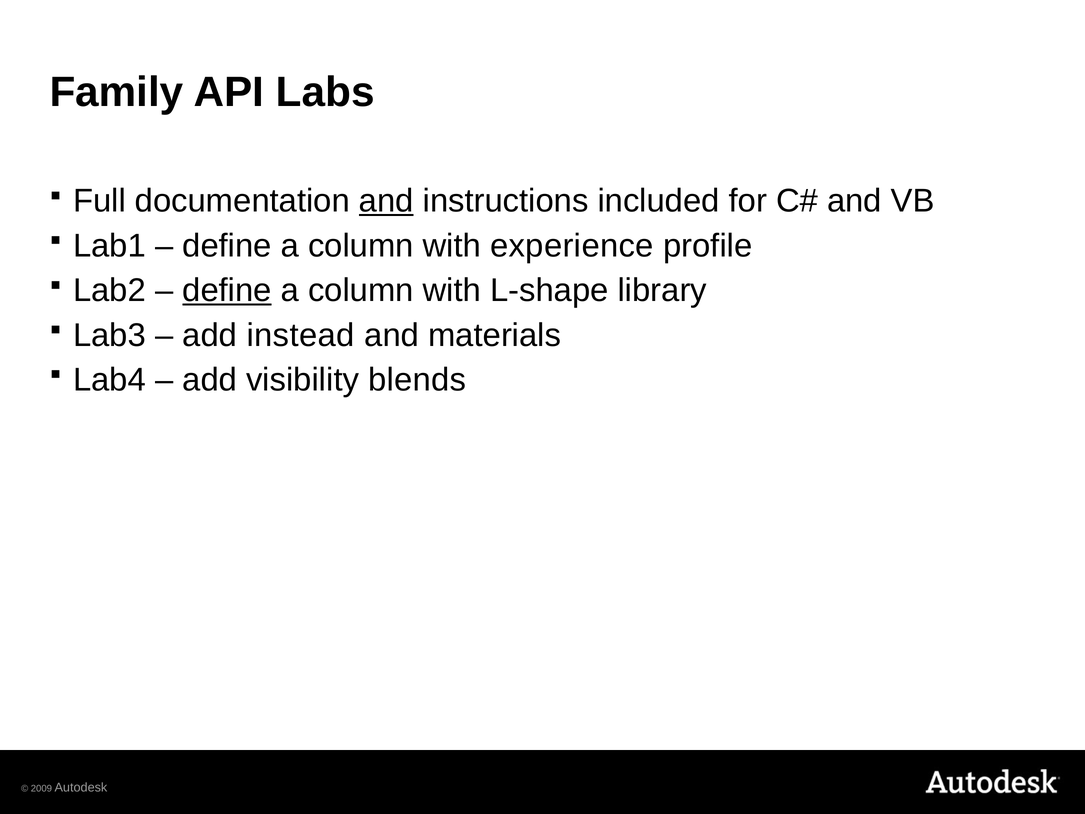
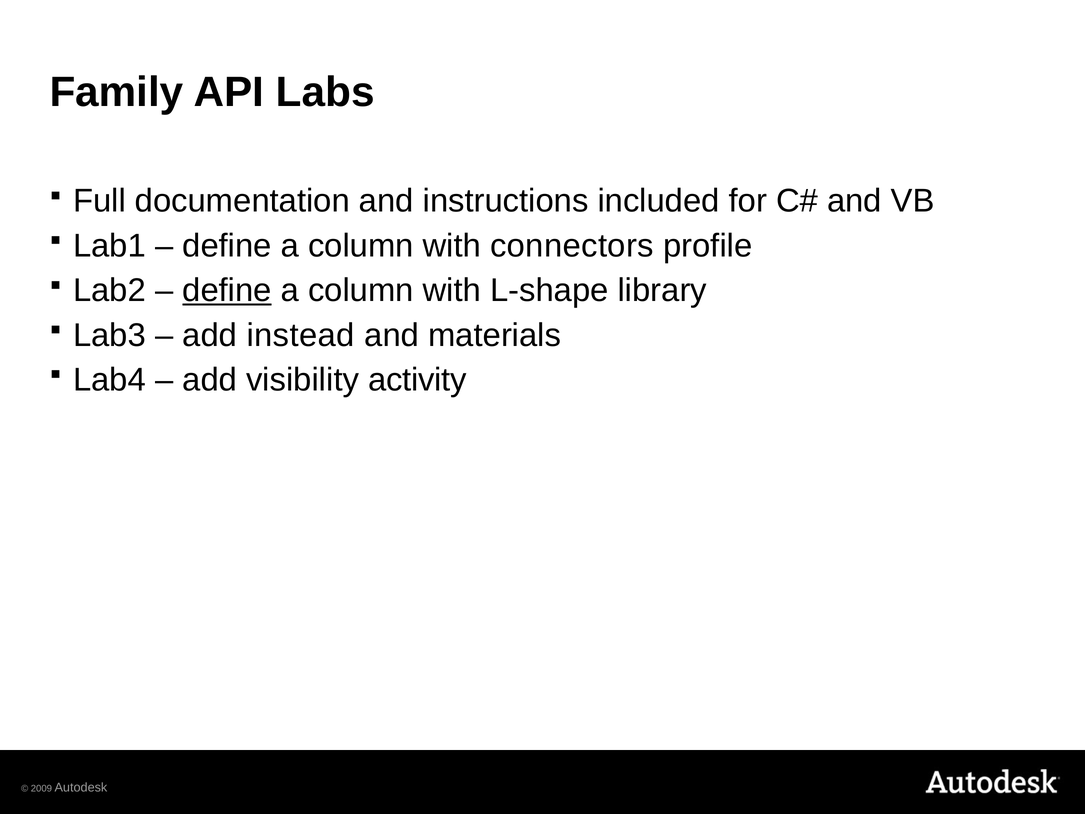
and at (386, 201) underline: present -> none
experience: experience -> connectors
blends: blends -> activity
